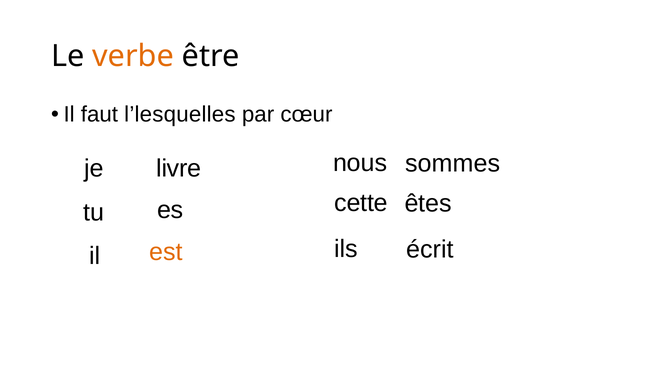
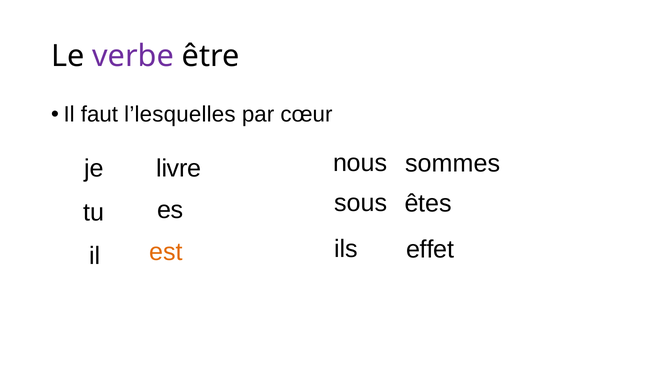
verbe colour: orange -> purple
cette: cette -> sous
écrit: écrit -> effet
